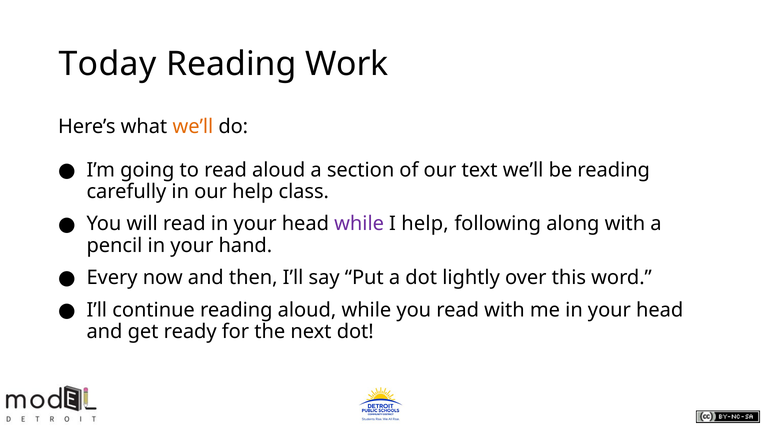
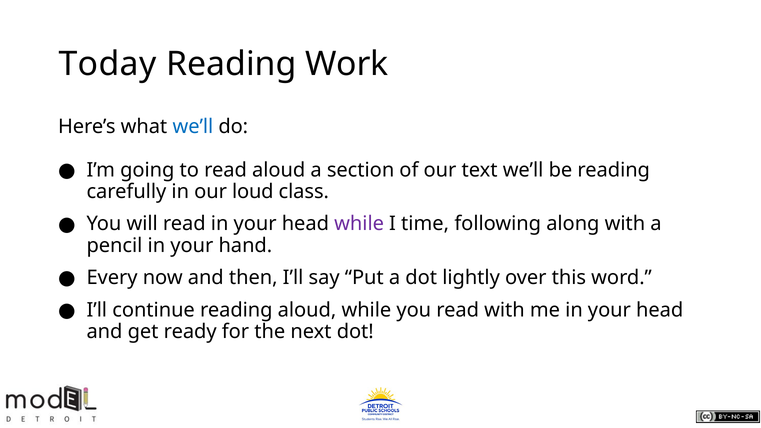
we’ll at (193, 127) colour: orange -> blue
our help: help -> loud
I help: help -> time
